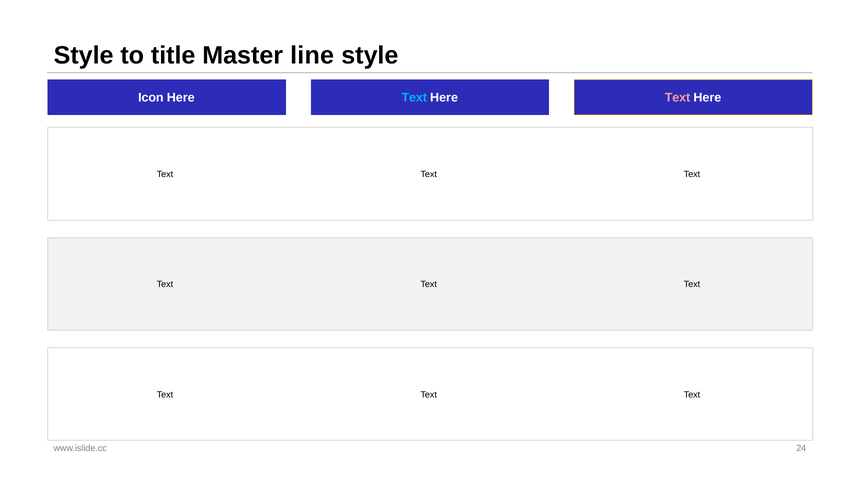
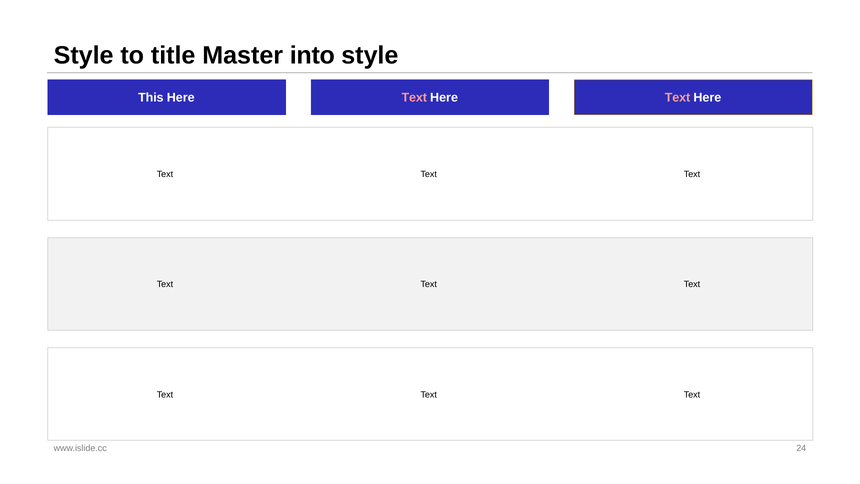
line: line -> into
Icon: Icon -> This
Text at (414, 98) colour: light blue -> pink
